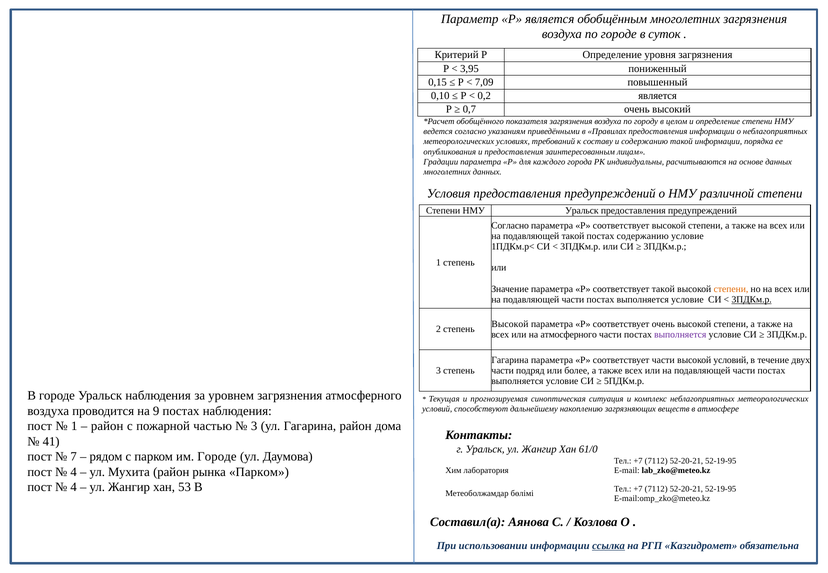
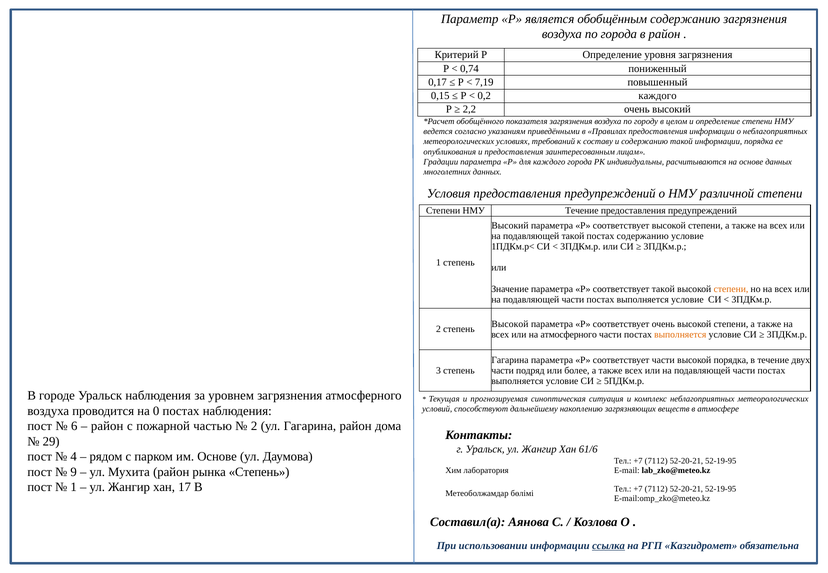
обобщённым многолетних: многолетних -> содержанию
по городе: городе -> города
в суток: суток -> район
3,95: 3,95 -> 0,74
0,15: 0,15 -> 0,17
7,09: 7,09 -> 7,19
0,10: 0,10 -> 0,15
0,2 является: является -> каждого
0,7: 0,7 -> 2,2
НМУ Уральск: Уральск -> Течение
Согласно at (510, 226): Согласно -> Высокий
3ПДКм.р at (752, 300) underline: present -> none
выполняется at (680, 335) colour: purple -> orange
высокой условий: условий -> порядка
9: 9 -> 0
1 at (74, 426): 1 -> 6
3 at (254, 426): 3 -> 2
41: 41 -> 29
61/0: 61/0 -> 61/6
7: 7 -> 4
им Городе: Городе -> Основе
4 at (74, 472): 4 -> 9
рынка Парком: Парком -> Степень
4 at (74, 487): 4 -> 1
53: 53 -> 17
